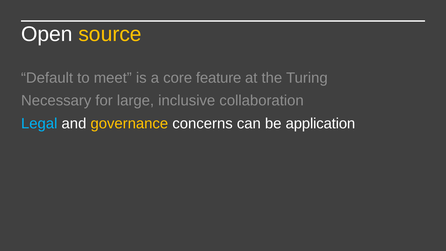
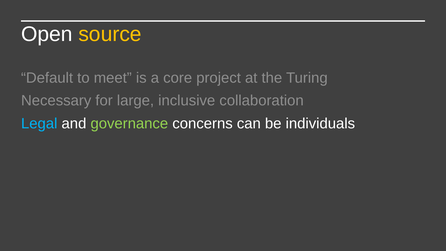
feature: feature -> project
governance colour: yellow -> light green
application: application -> individuals
